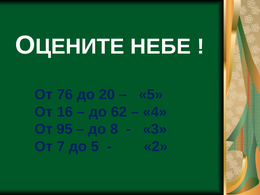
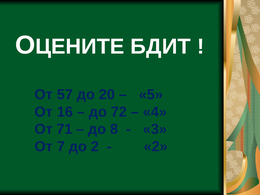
НЕБЕ: НЕБЕ -> БДИТ
76: 76 -> 57
62: 62 -> 72
95: 95 -> 71
до 5: 5 -> 2
